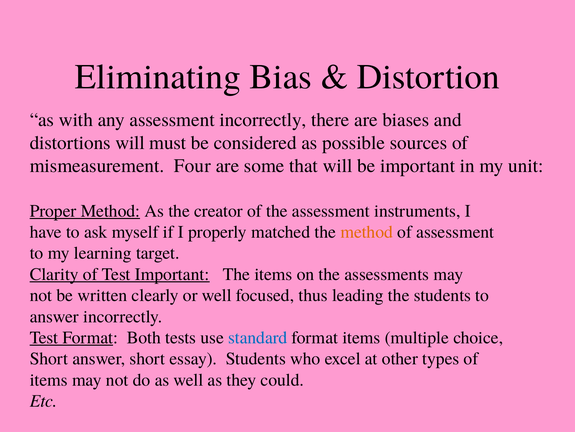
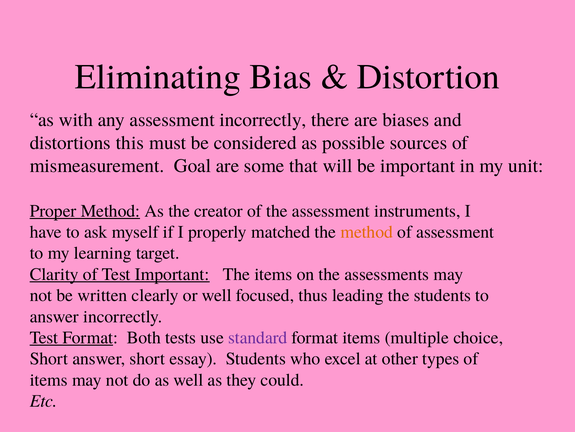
distortions will: will -> this
Four: Four -> Goal
standard colour: blue -> purple
